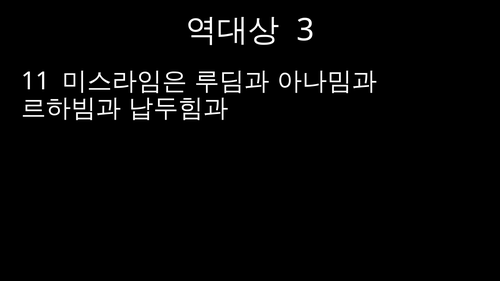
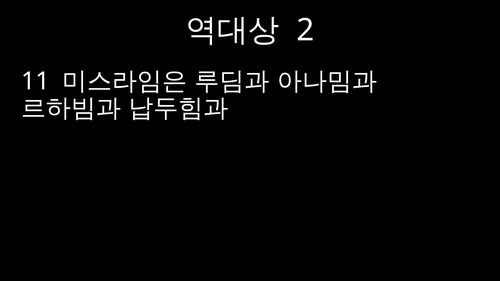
3: 3 -> 2
